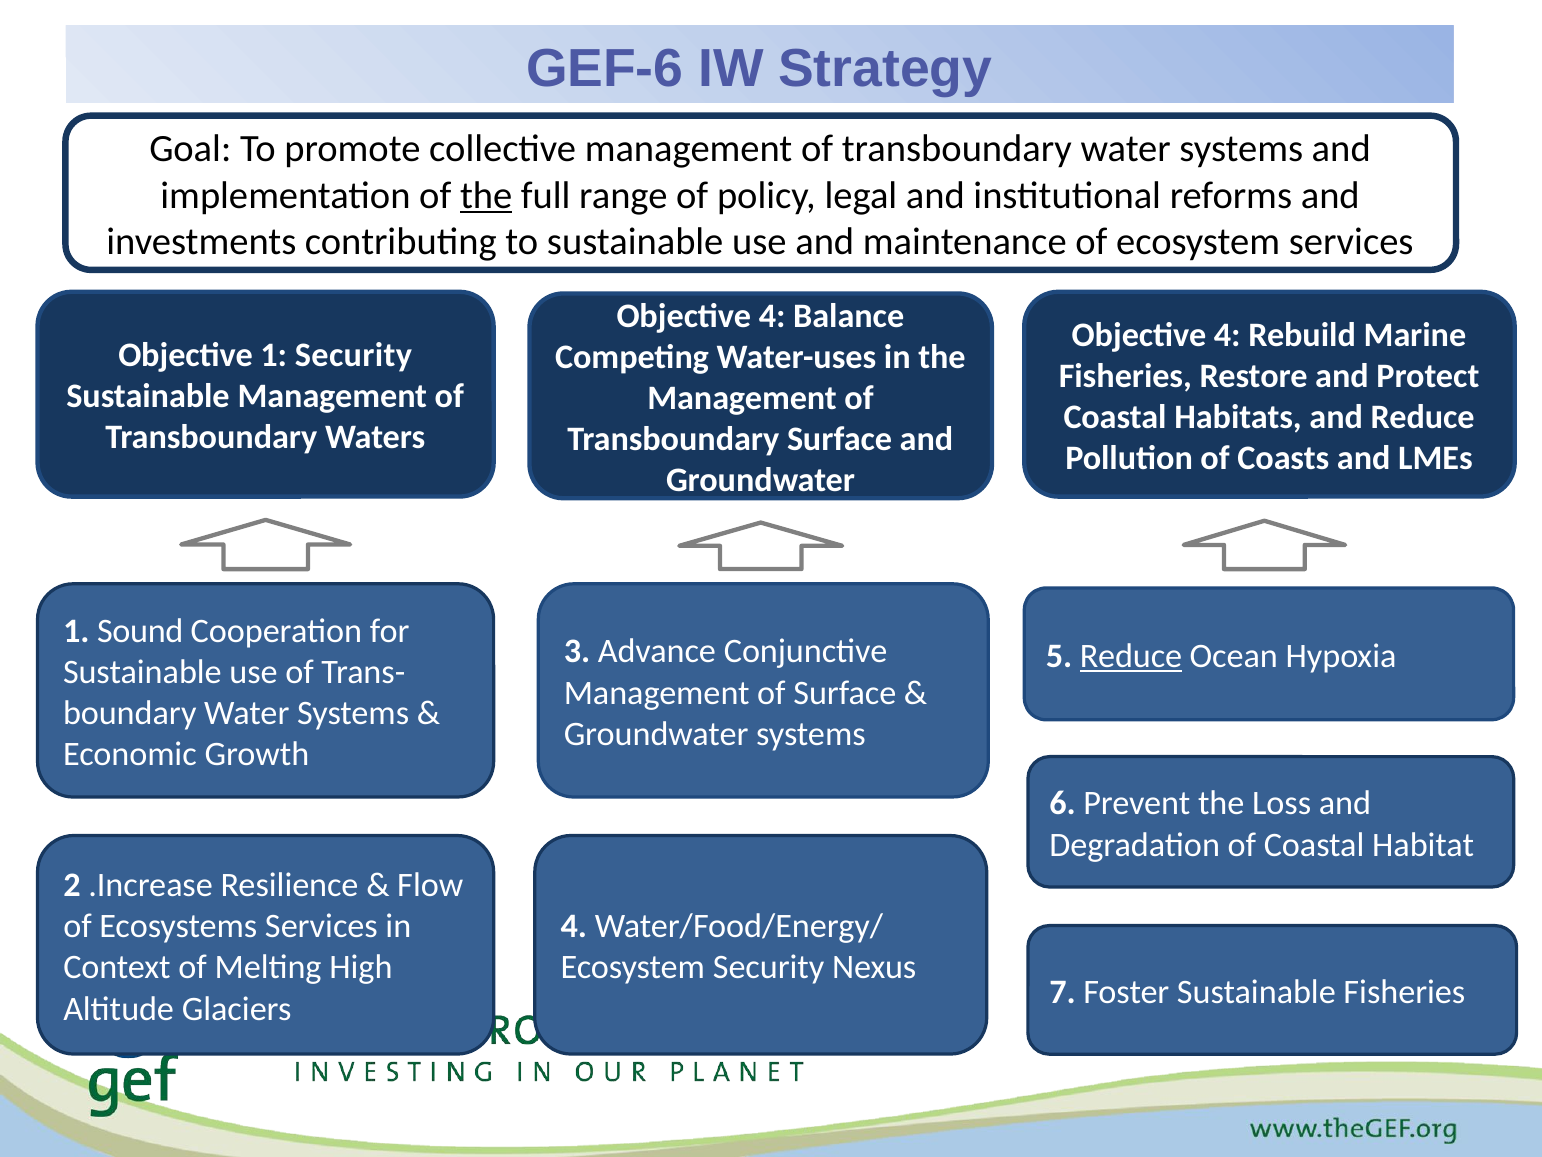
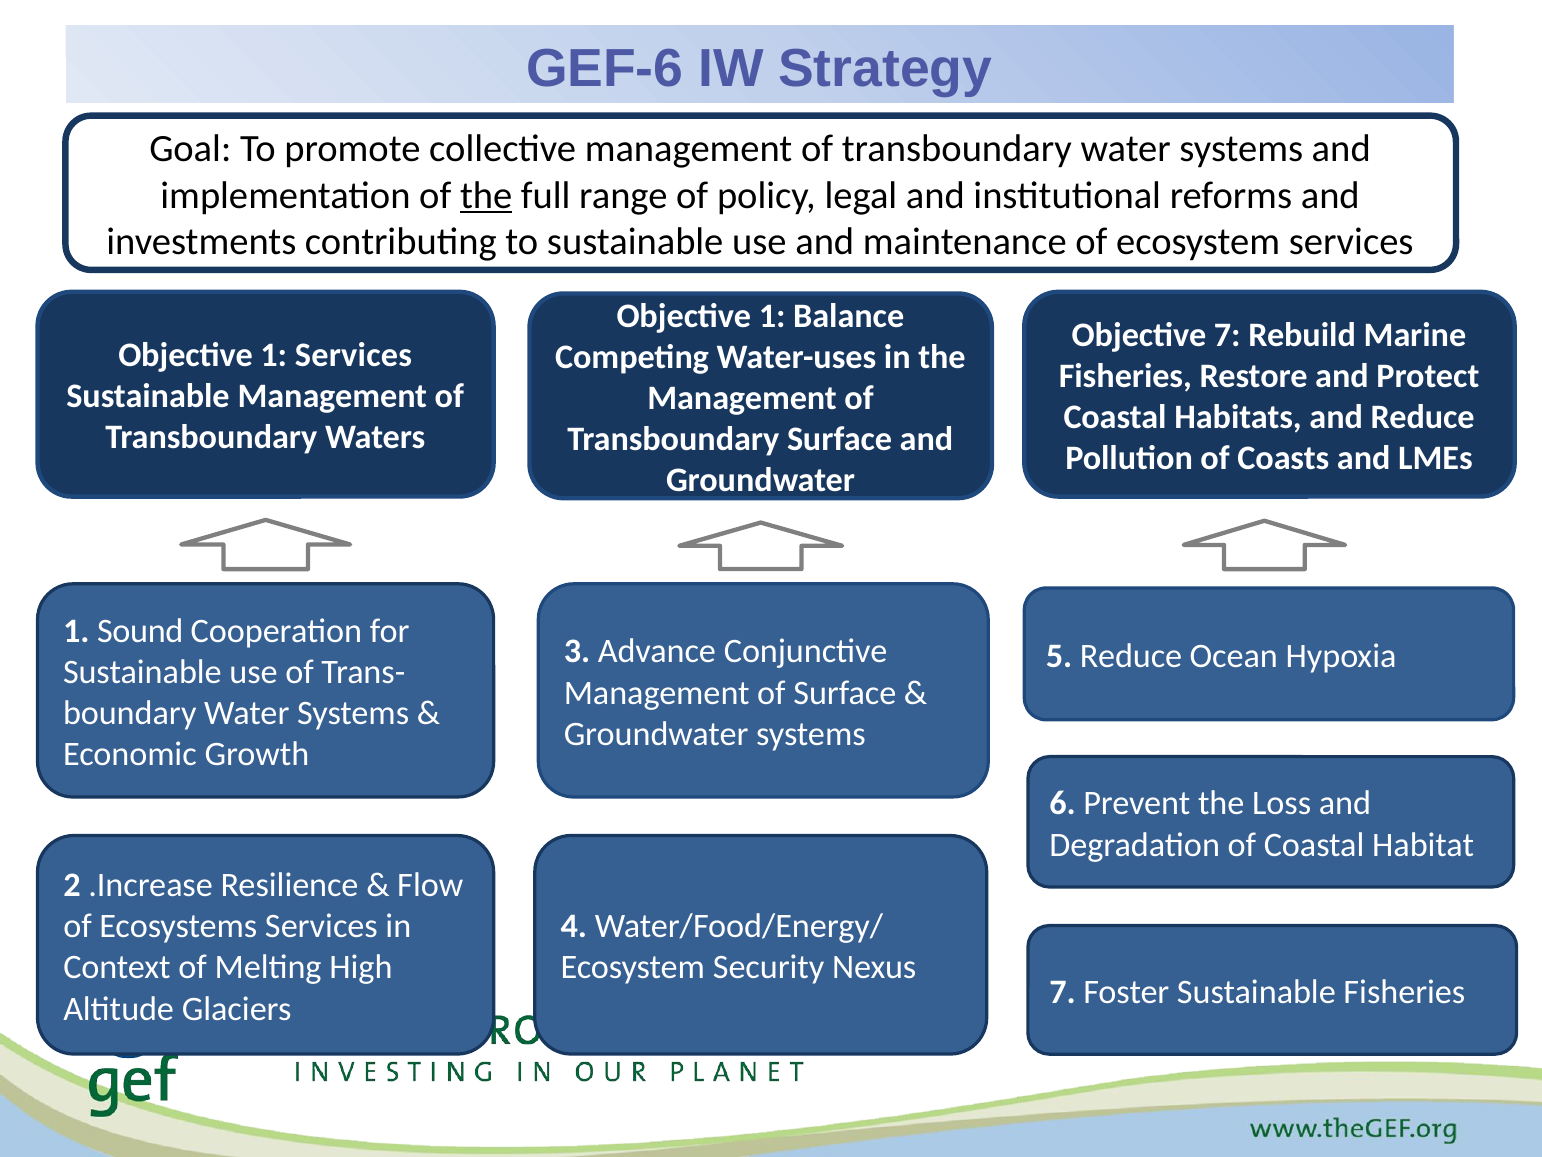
4 at (772, 316): 4 -> 1
4 at (1227, 335): 4 -> 7
1 Security: Security -> Services
Reduce at (1131, 656) underline: present -> none
